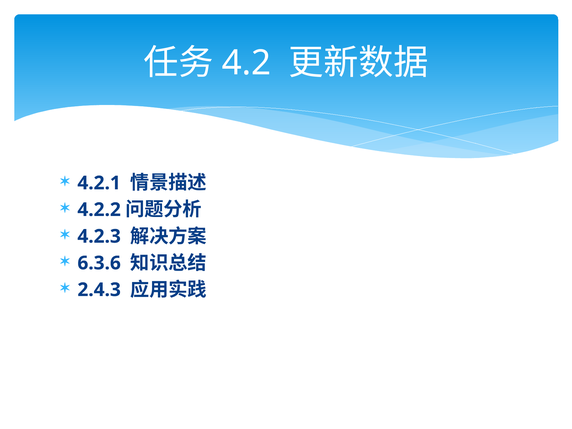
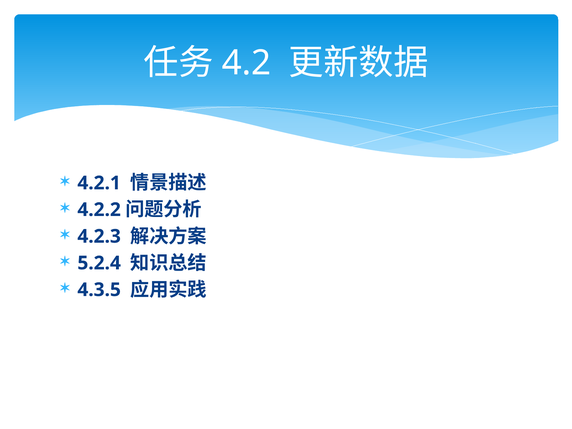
6.3.6: 6.3.6 -> 5.2.4
2.4.3: 2.4.3 -> 4.3.5
